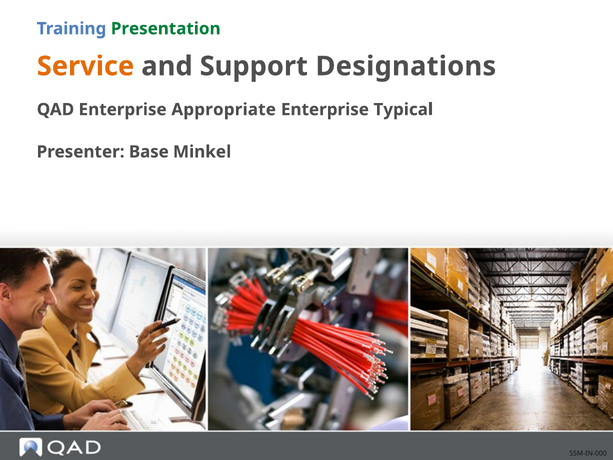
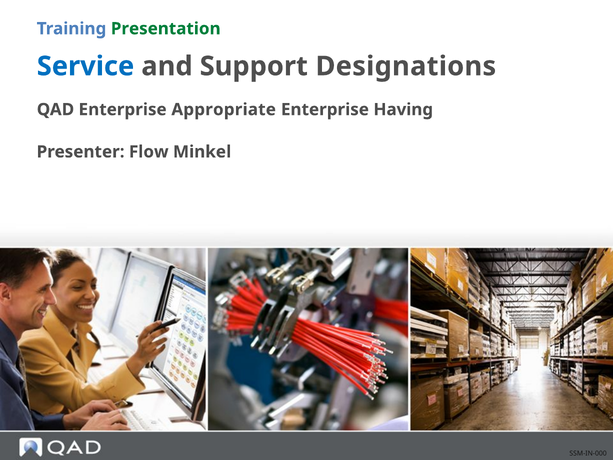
Service colour: orange -> blue
Typical: Typical -> Having
Base: Base -> Flow
